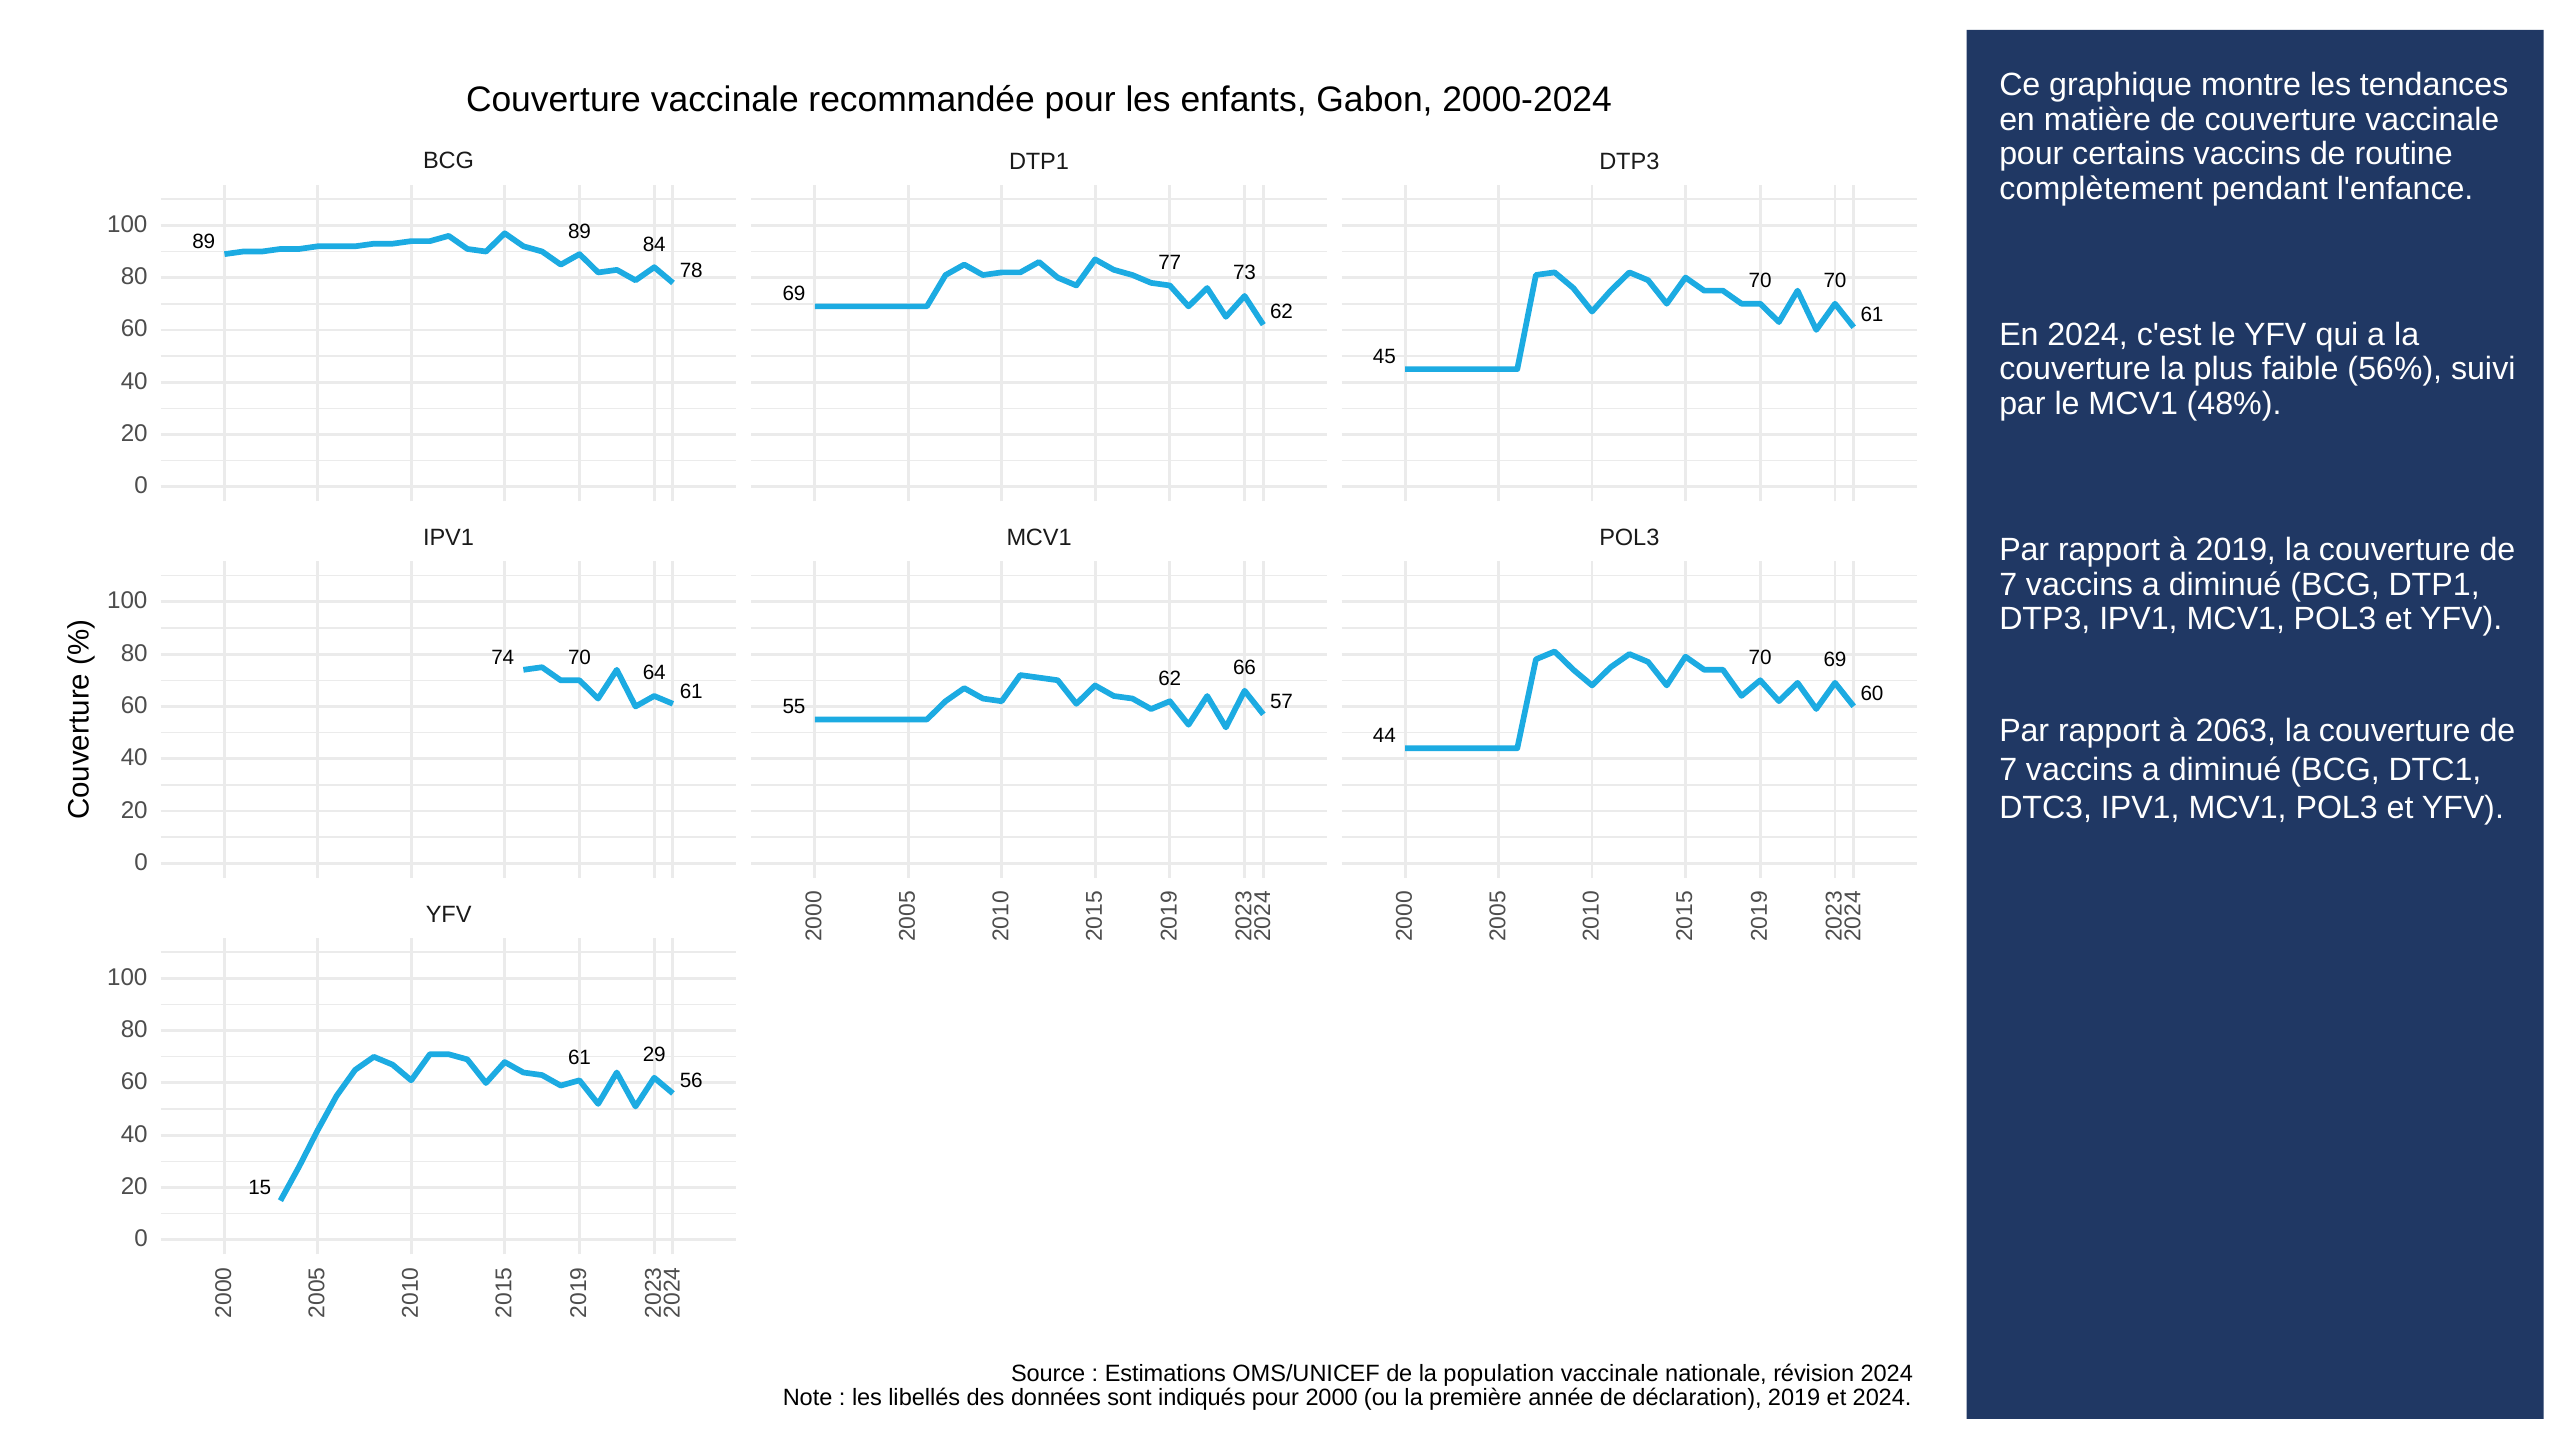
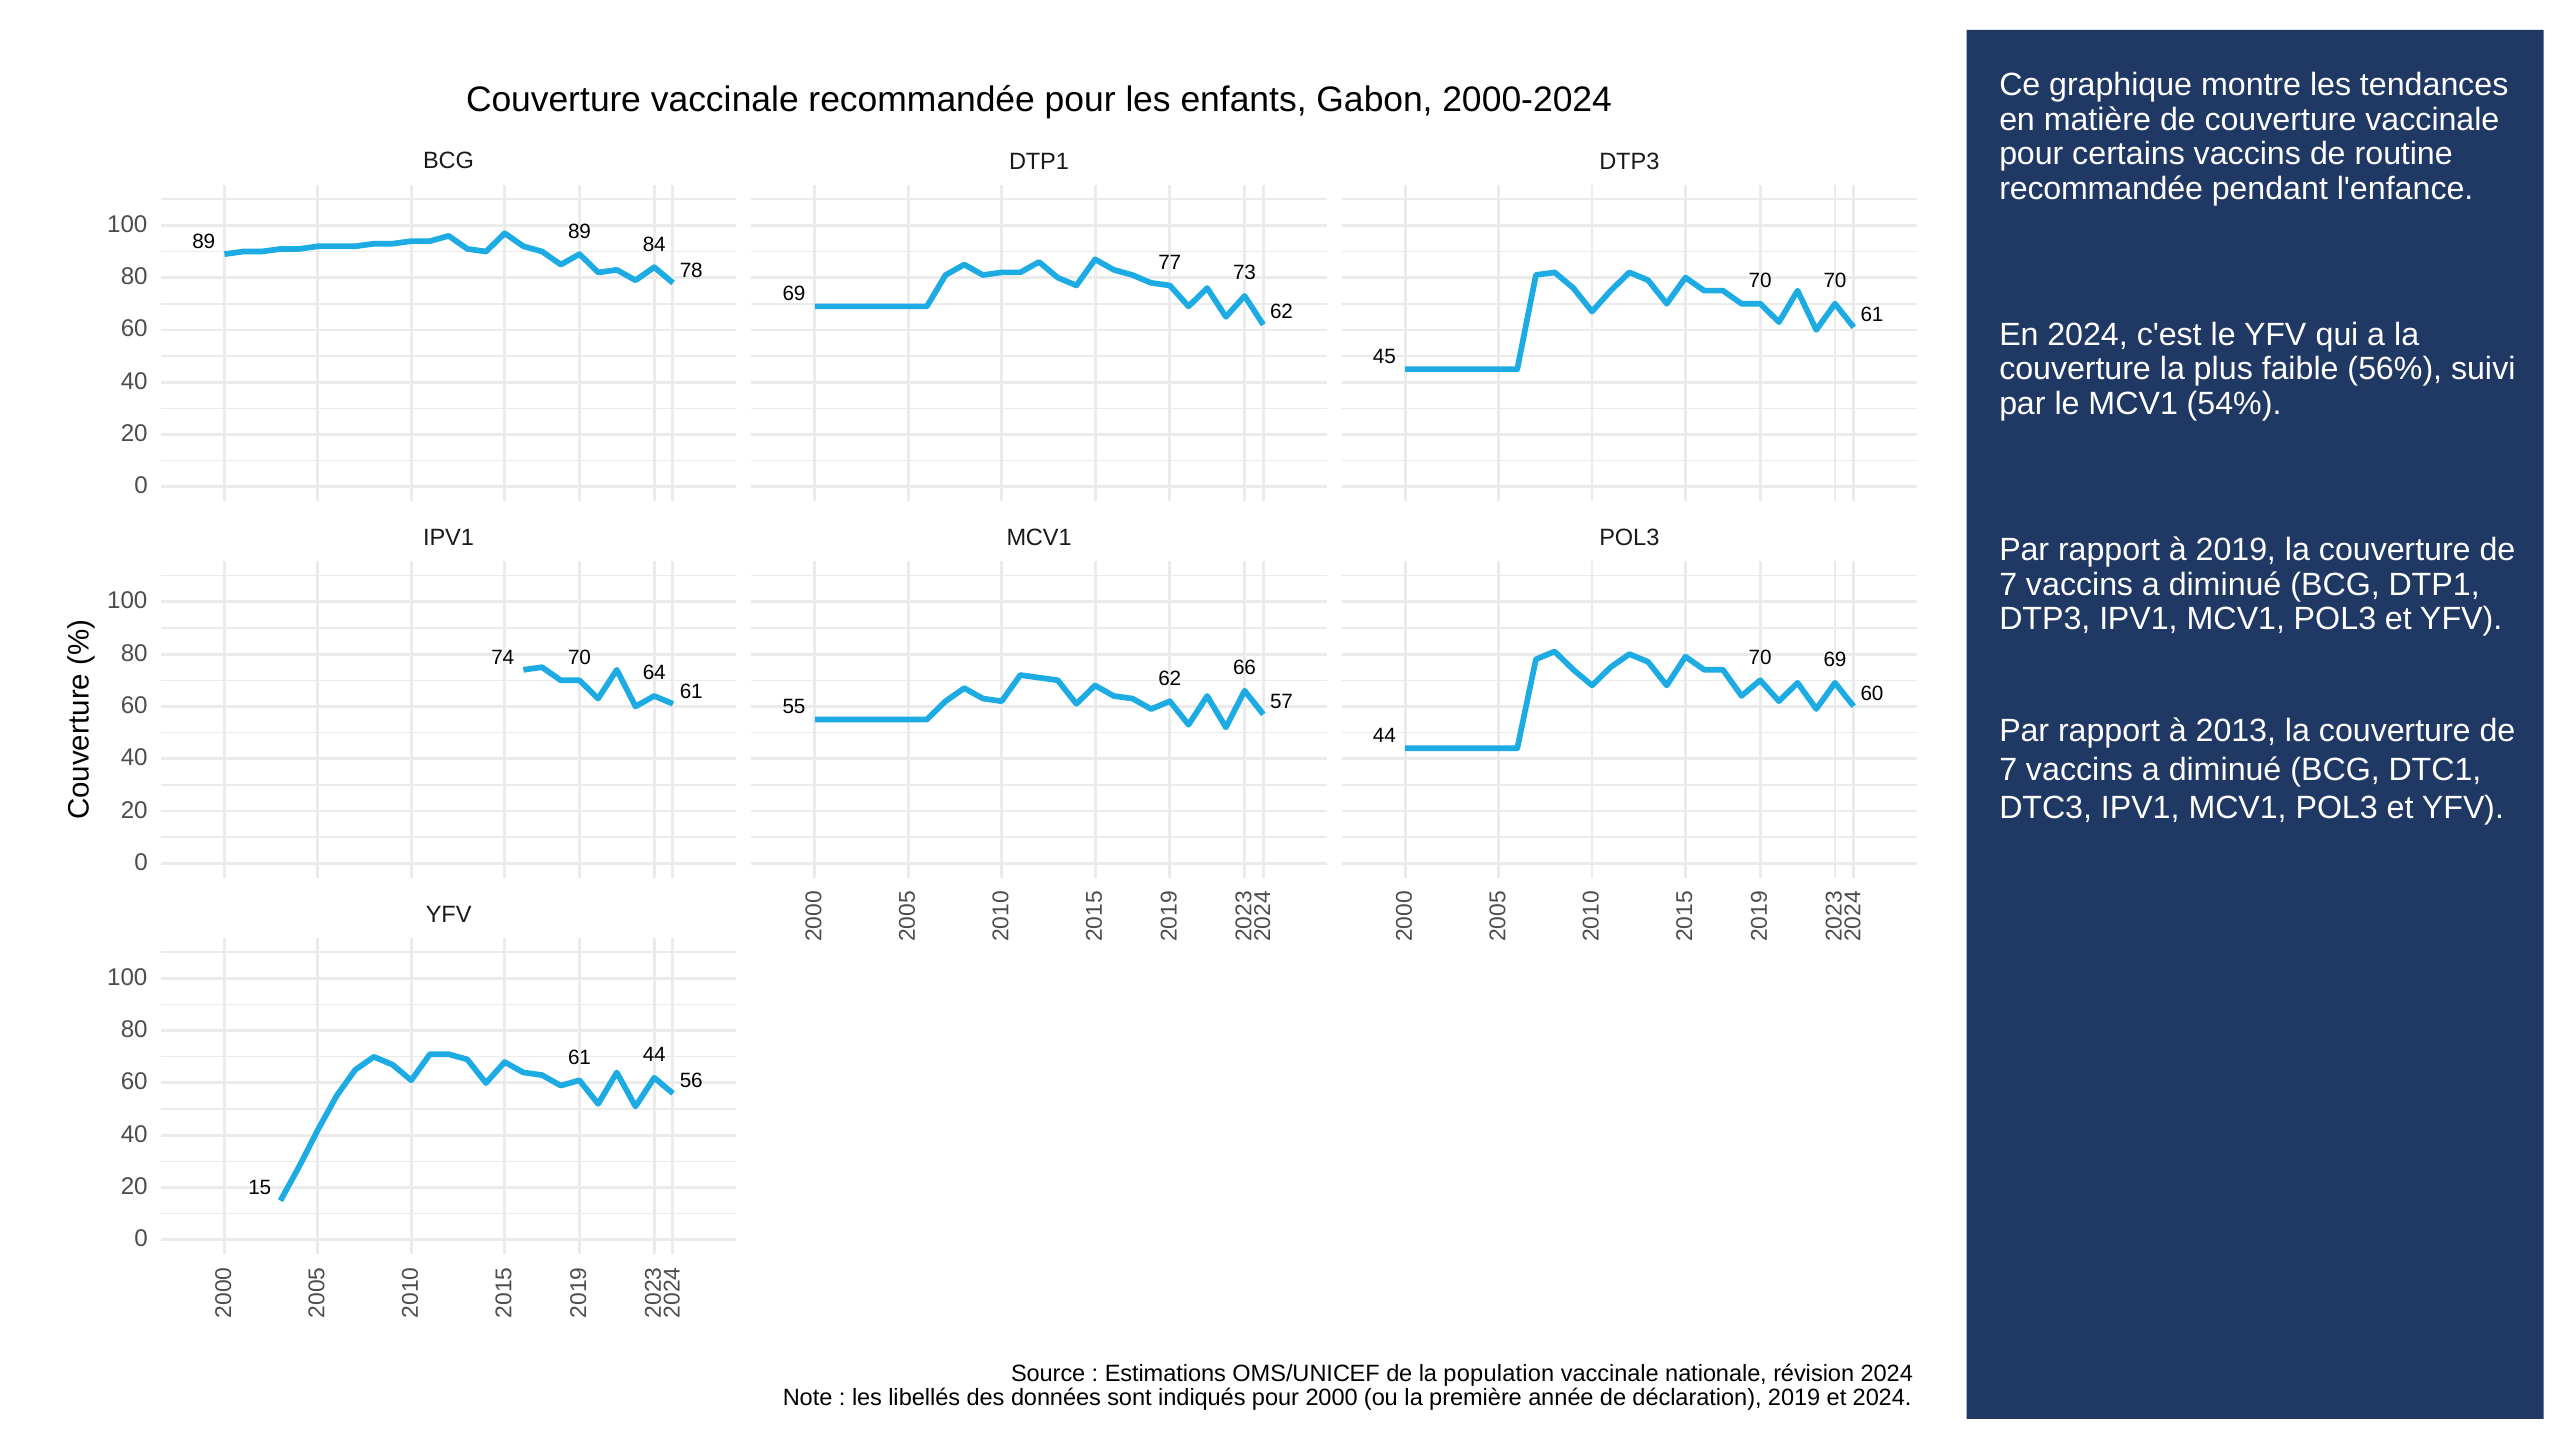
complètement at (2101, 189): complètement -> recommandée
48%: 48% -> 54%
2063: 2063 -> 2013
61 29: 29 -> 44
